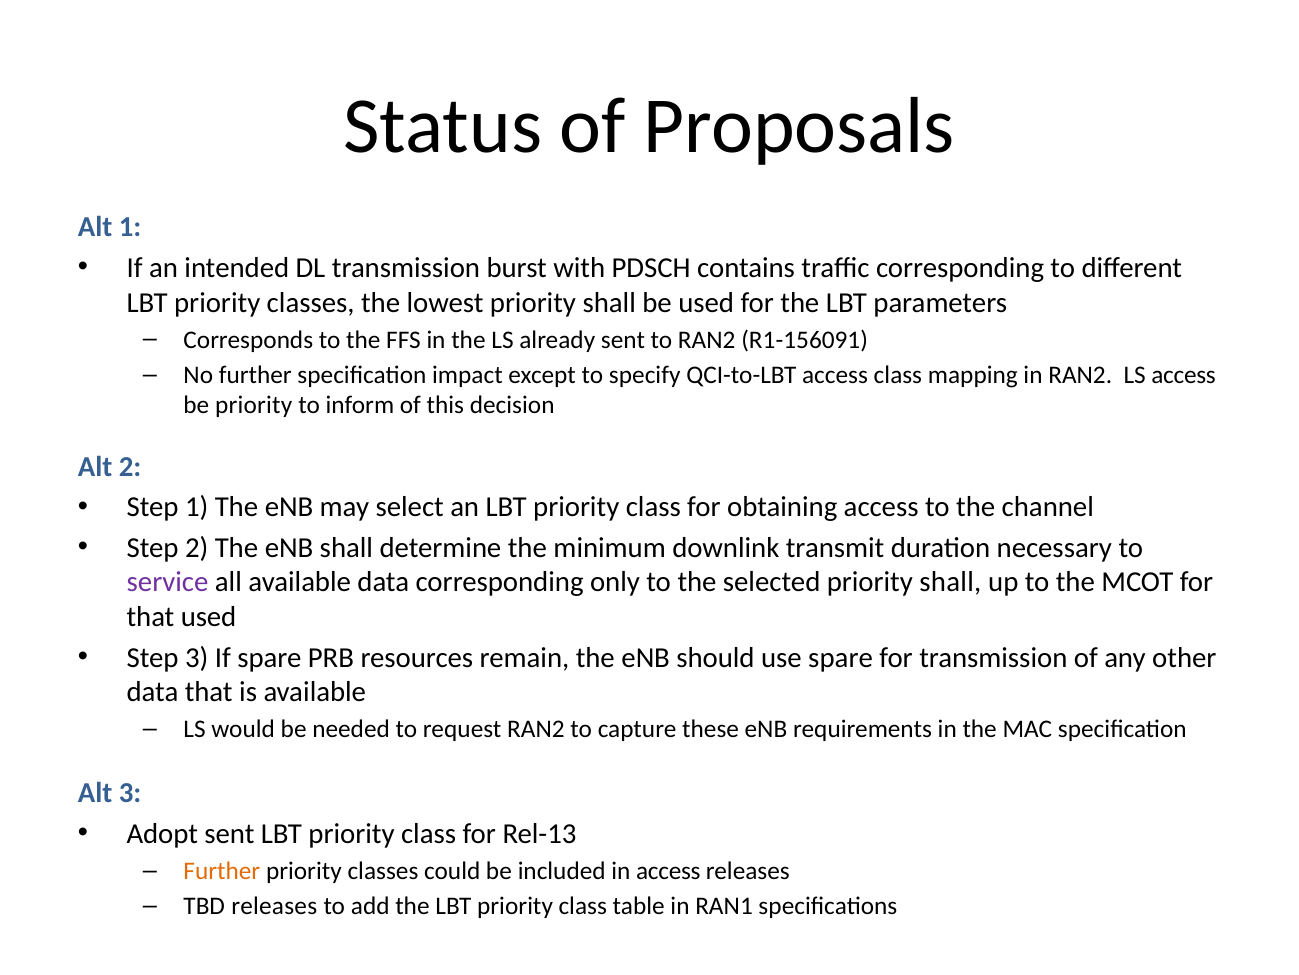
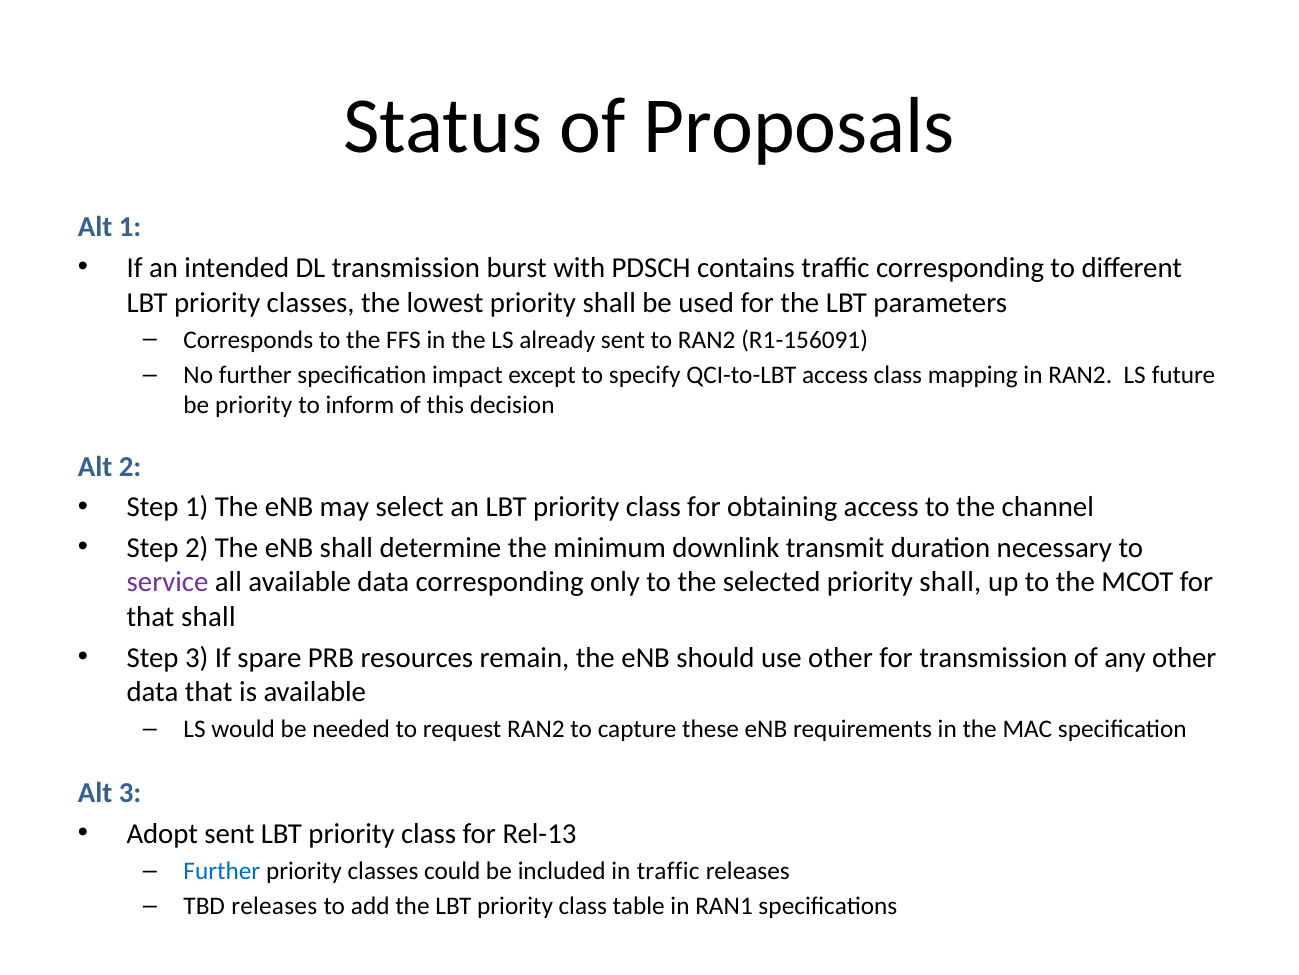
LS access: access -> future
that used: used -> shall
use spare: spare -> other
Further at (222, 870) colour: orange -> blue
in access: access -> traffic
